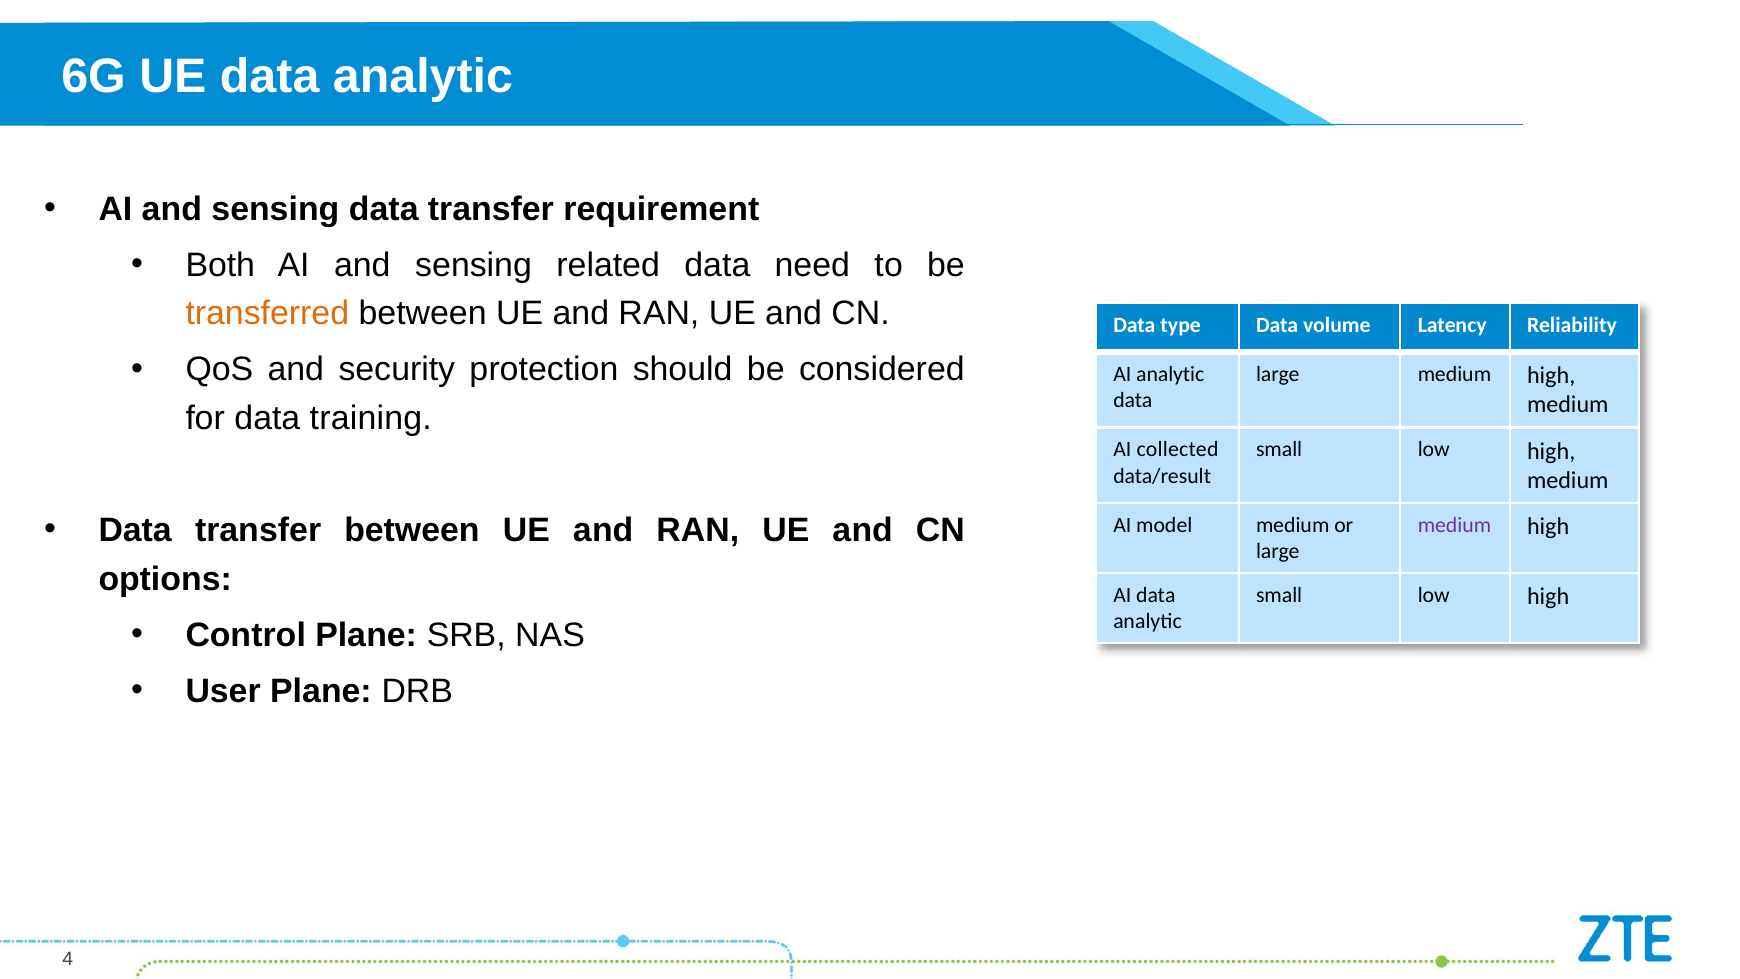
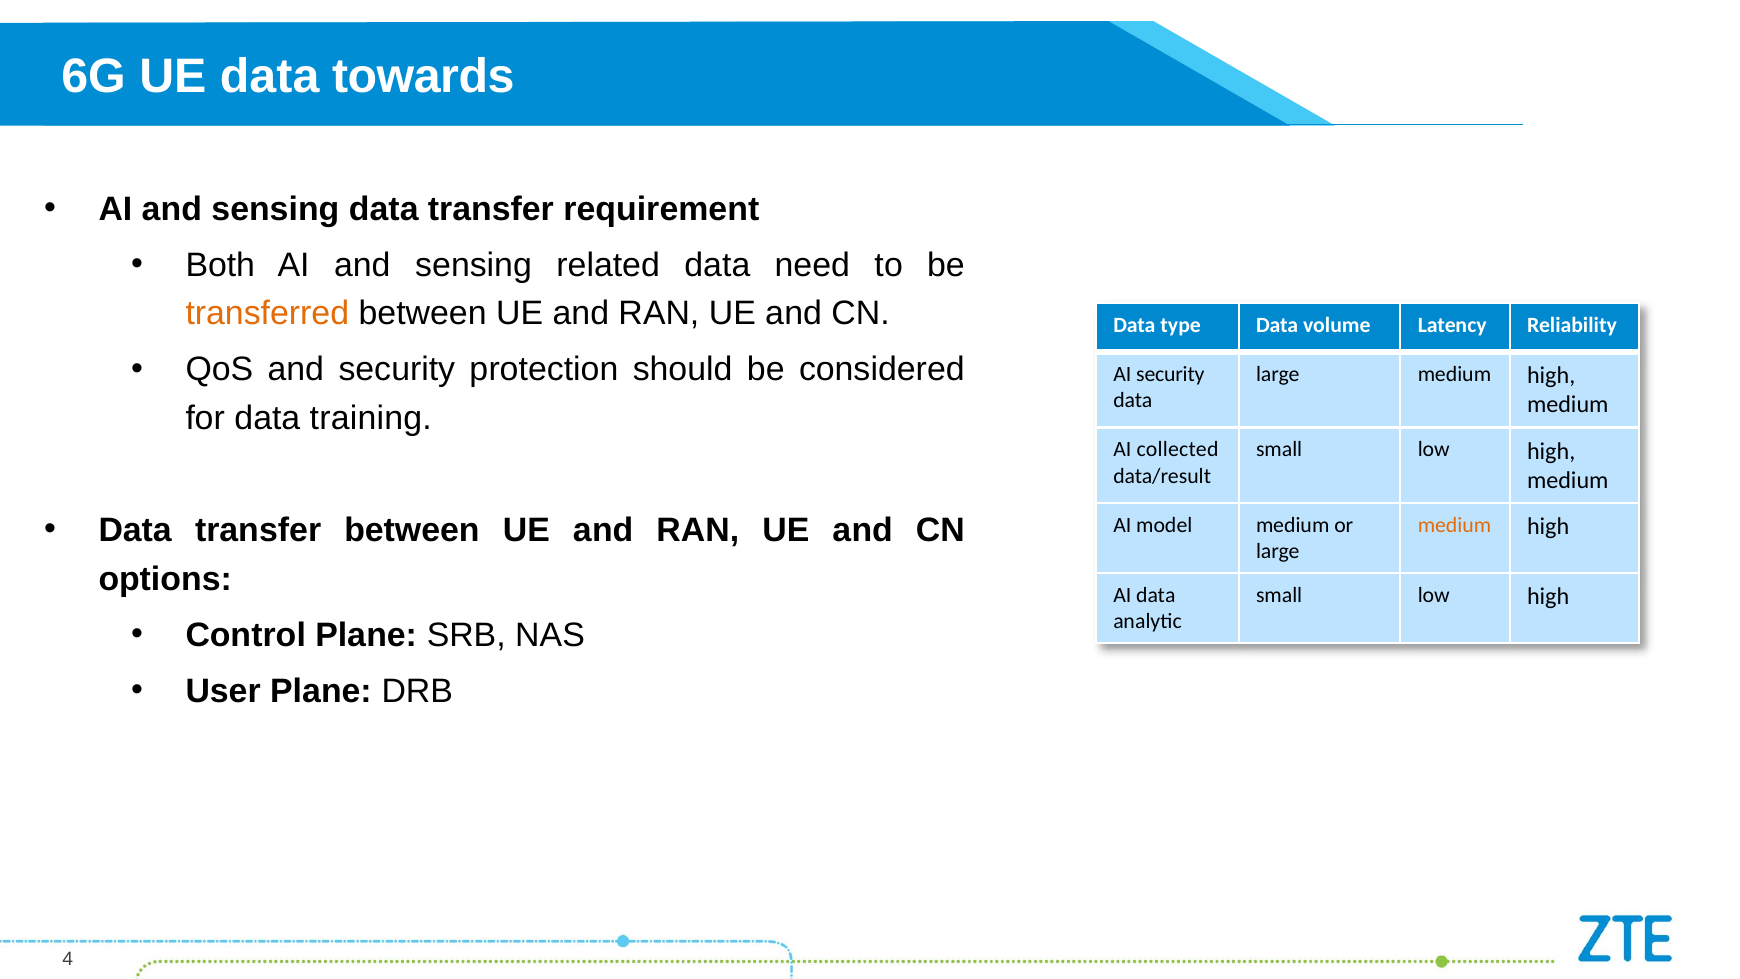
UE data analytic: analytic -> towards
AI analytic: analytic -> security
medium at (1454, 525) colour: purple -> orange
